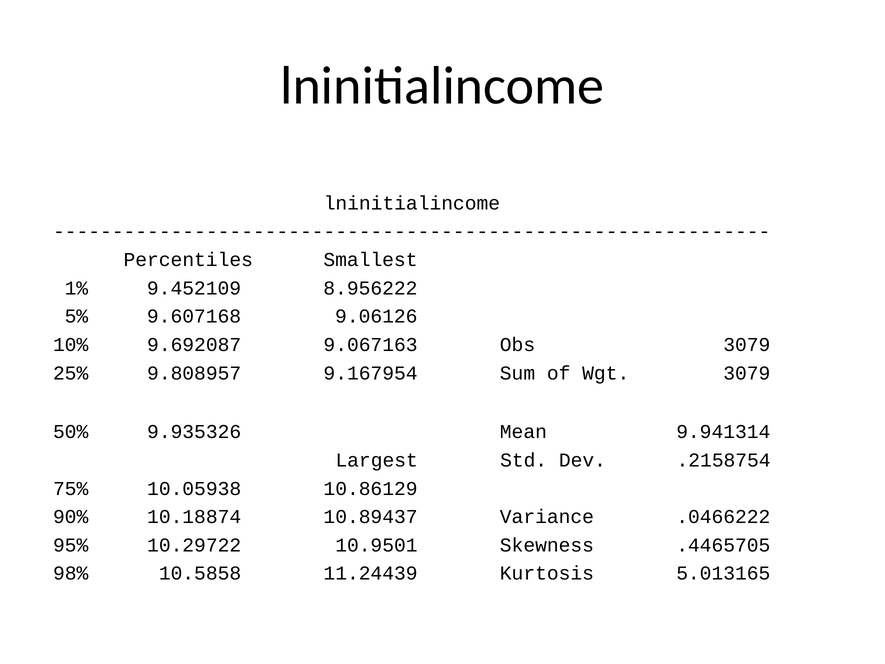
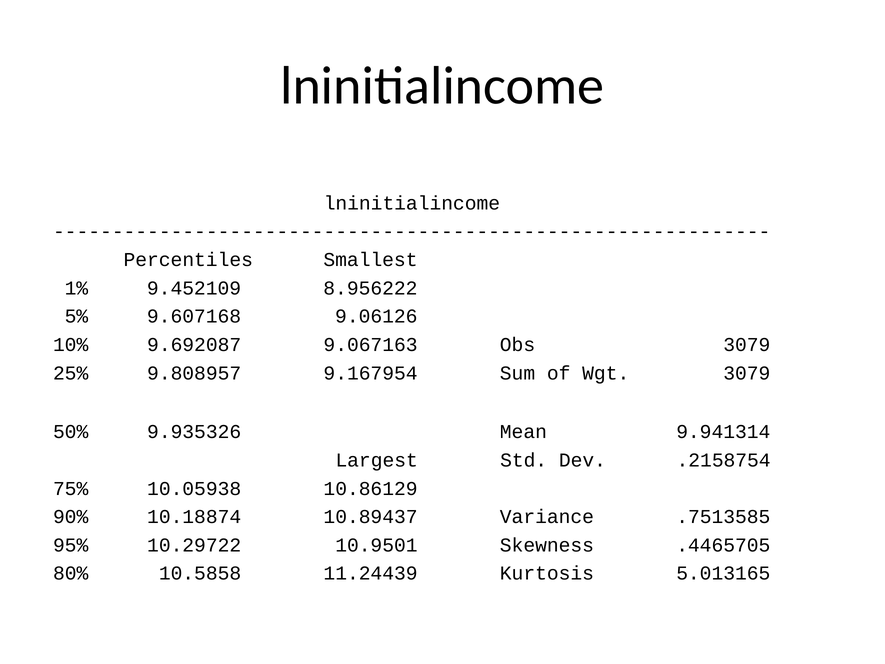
.0466222: .0466222 -> .7513585
98%: 98% -> 80%
